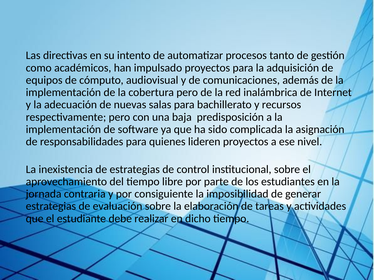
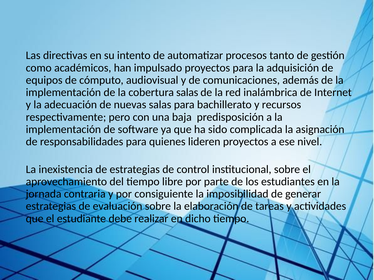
cobertura pero: pero -> salas
